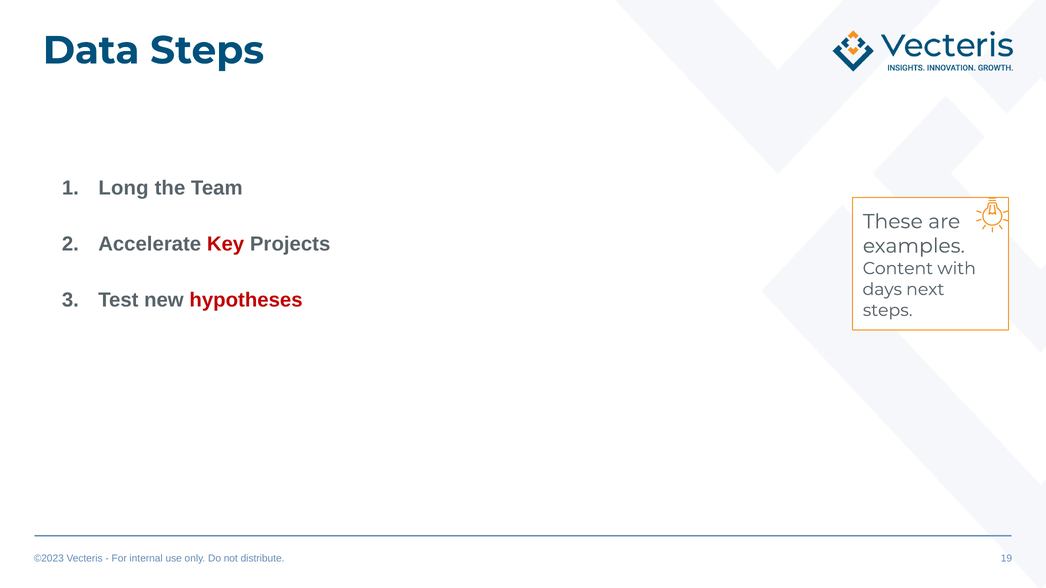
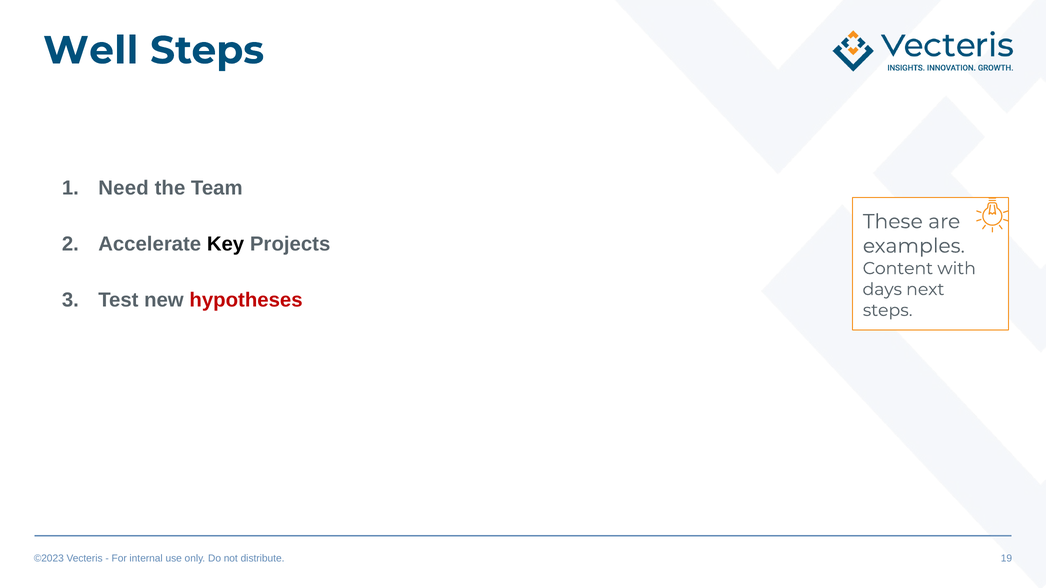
Data: Data -> Well
Long: Long -> Need
Key colour: red -> black
